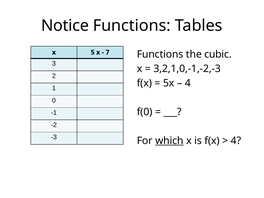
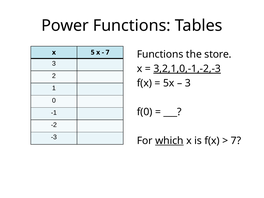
Notice: Notice -> Power
cubic: cubic -> store
3,2,1,0,-1,-2,-3 underline: none -> present
4 at (188, 83): 4 -> 3
4 at (236, 141): 4 -> 7
